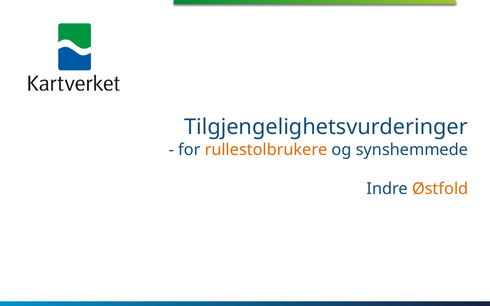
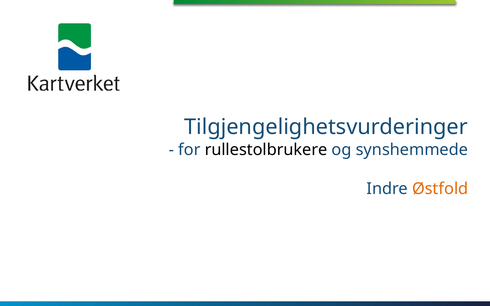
rullestolbrukere colour: orange -> black
